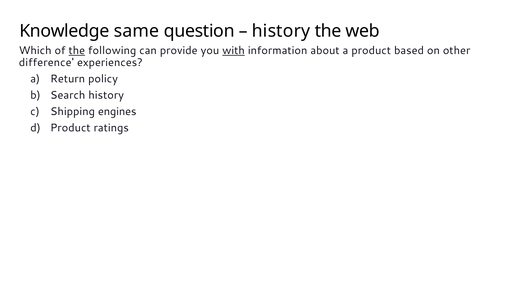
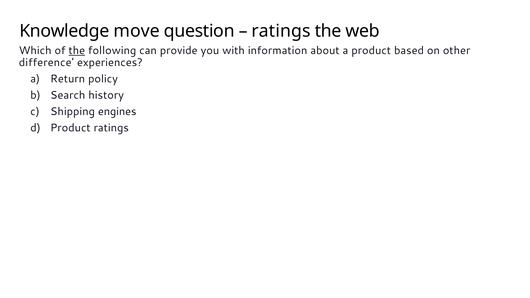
same: same -> move
history at (281, 31): history -> ratings
with underline: present -> none
